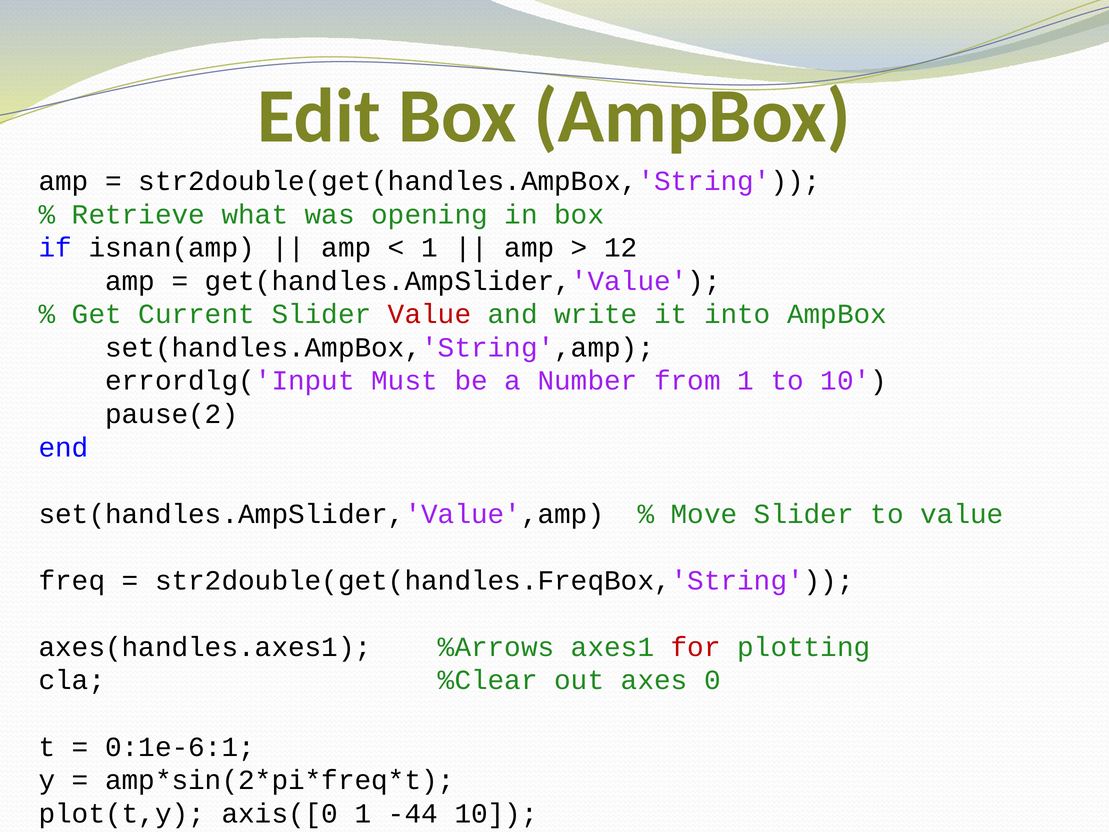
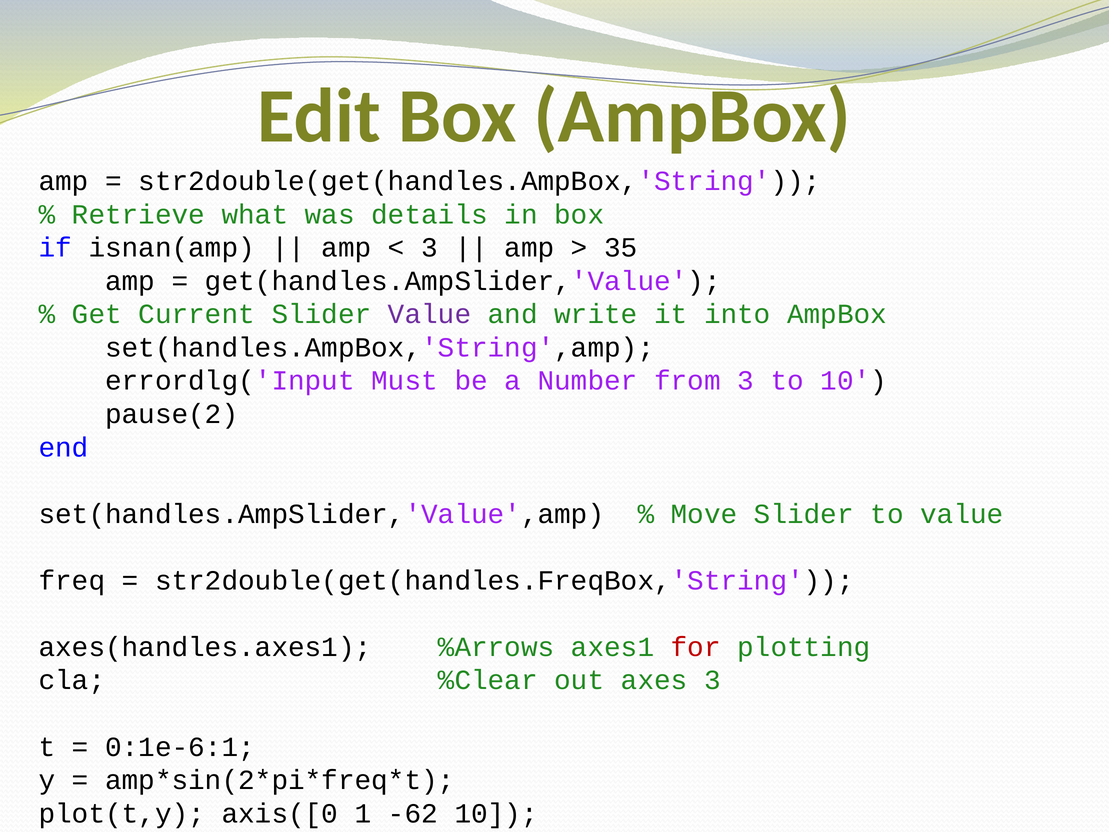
opening: opening -> details
1 at (430, 248): 1 -> 3
12: 12 -> 35
Value at (430, 314) colour: red -> purple
from 1: 1 -> 3
axes 0: 0 -> 3
-44: -44 -> -62
